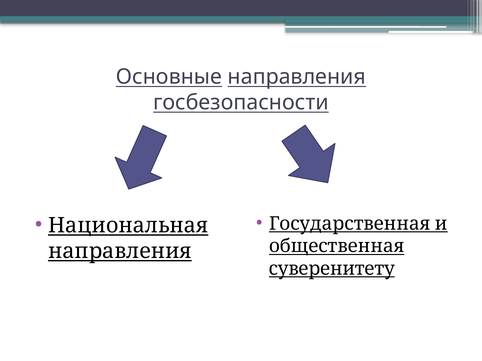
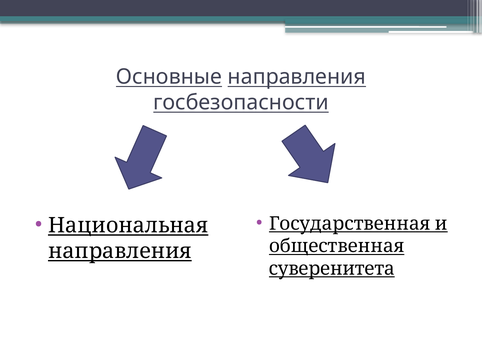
суверенитету: суверенитету -> суверенитета
